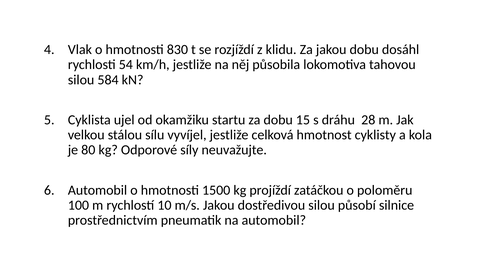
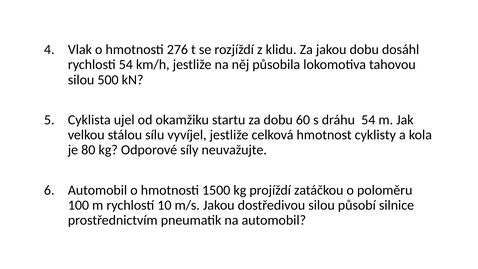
830: 830 -> 276
584: 584 -> 500
15: 15 -> 60
dráhu 28: 28 -> 54
